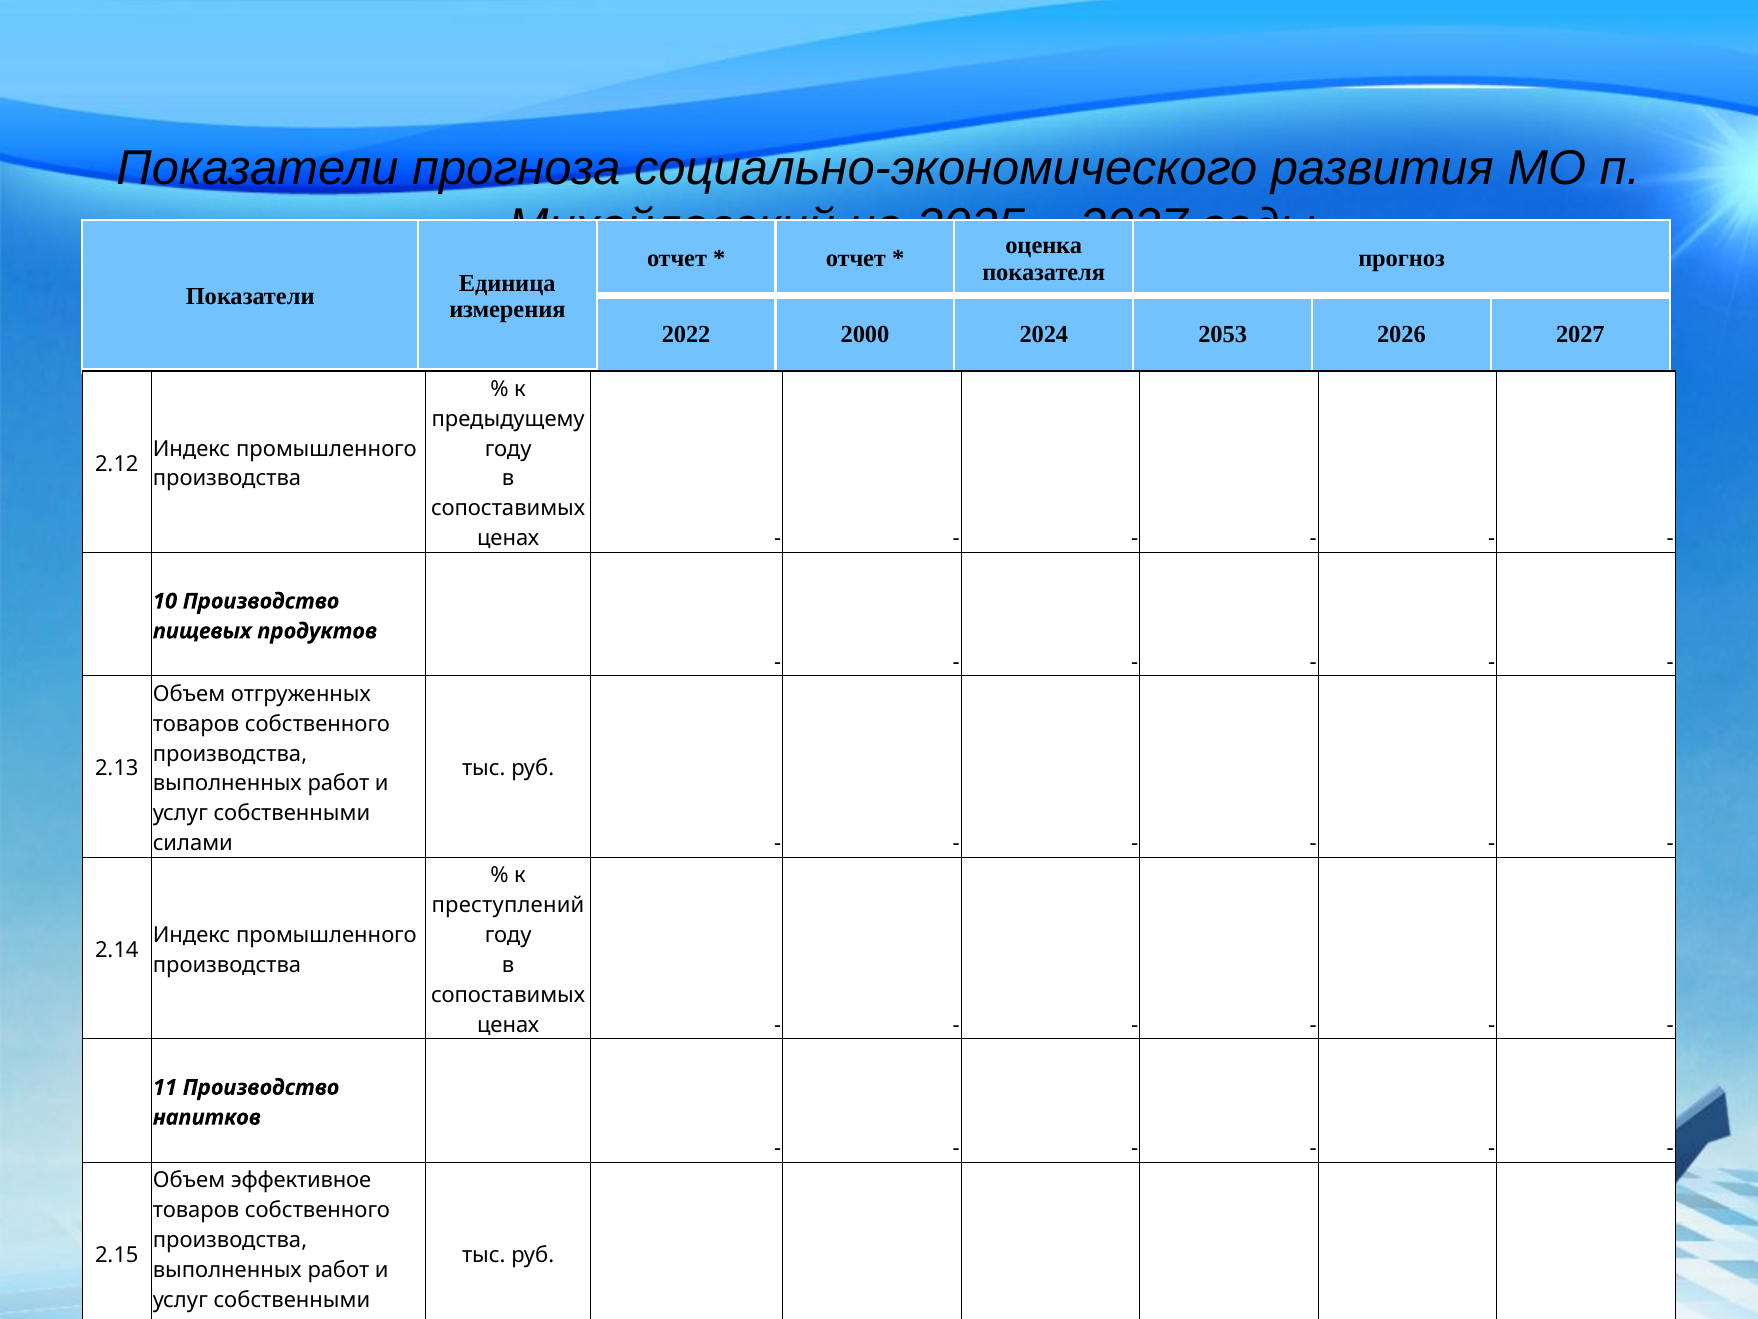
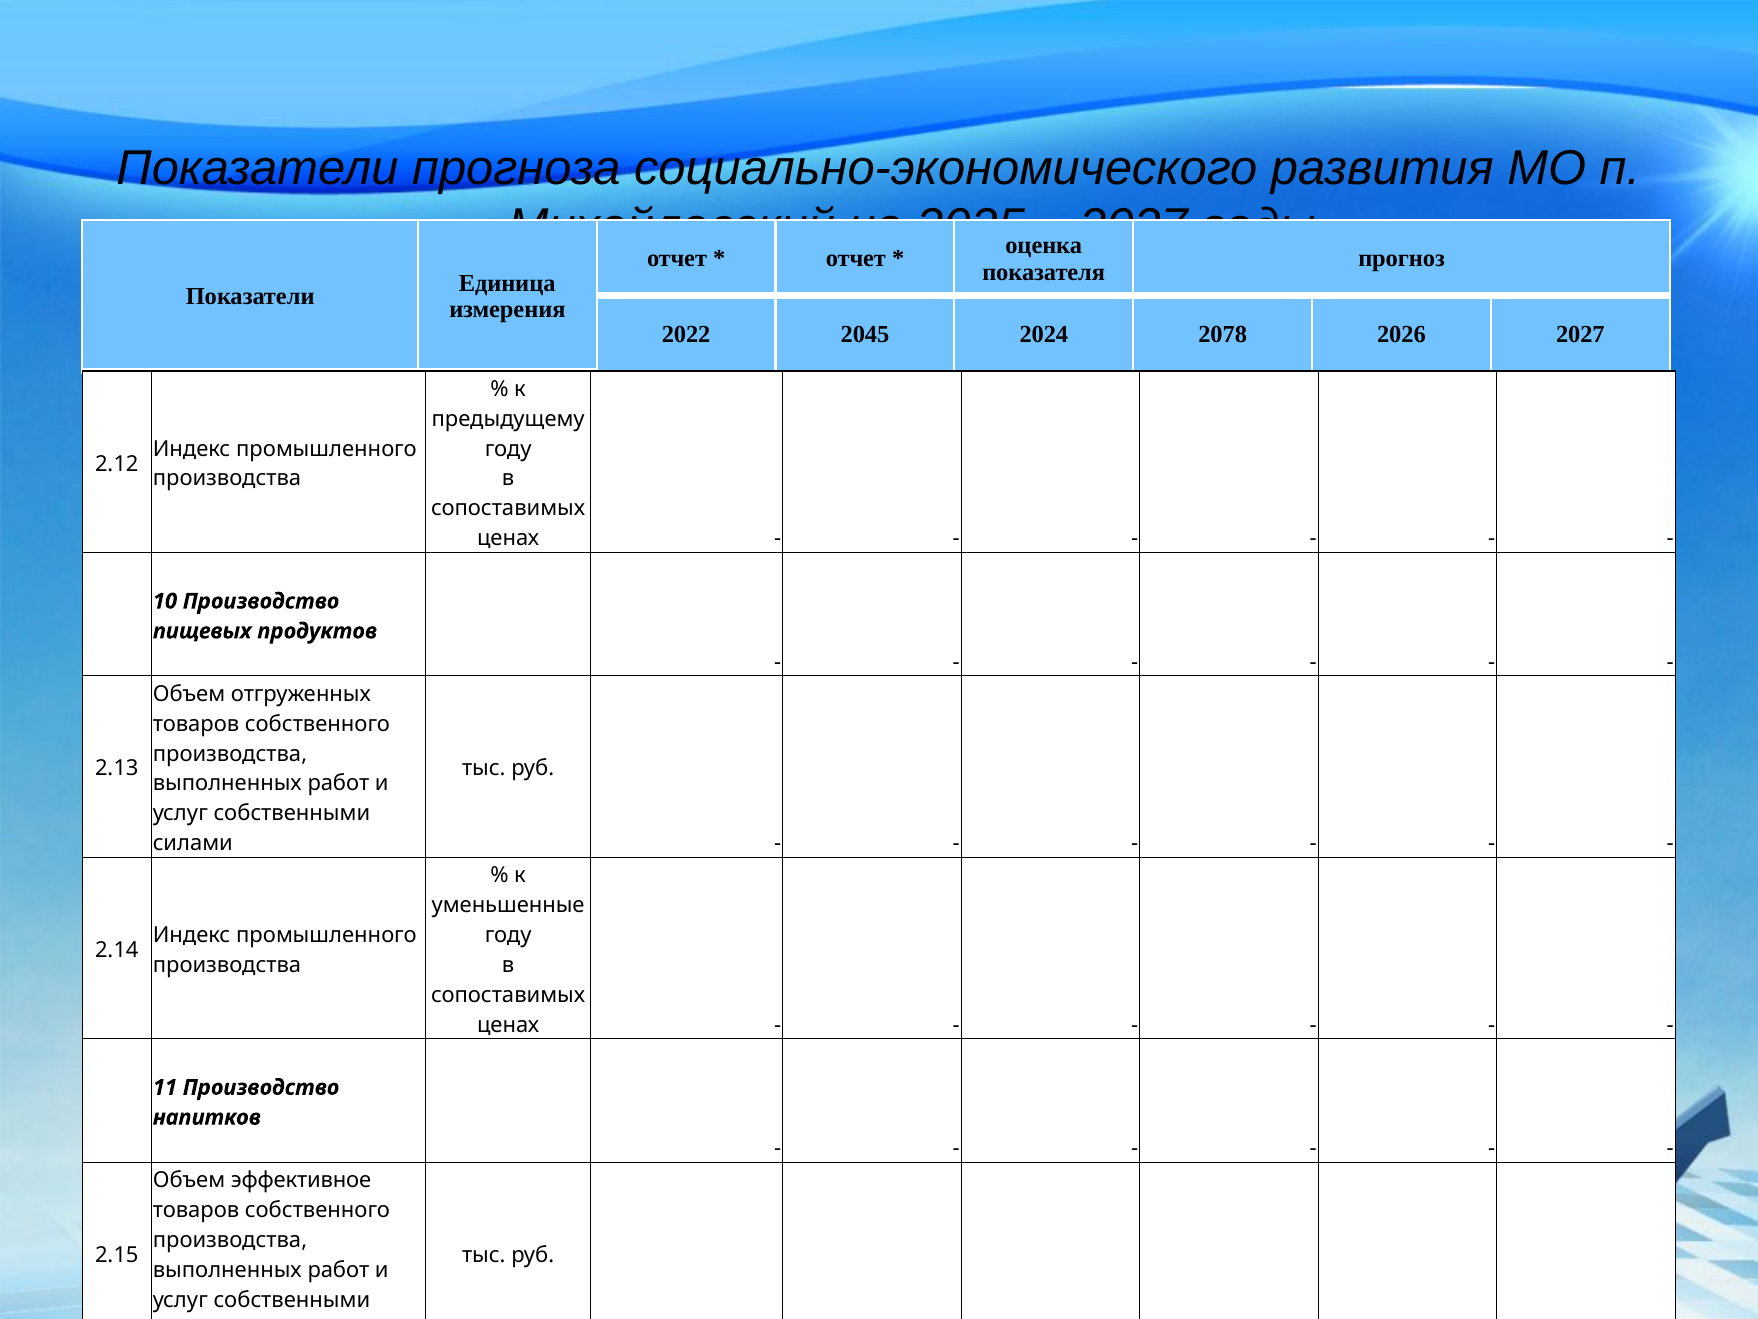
2000: 2000 -> 2045
2053: 2053 -> 2078
преступлений: преступлений -> уменьшенные
